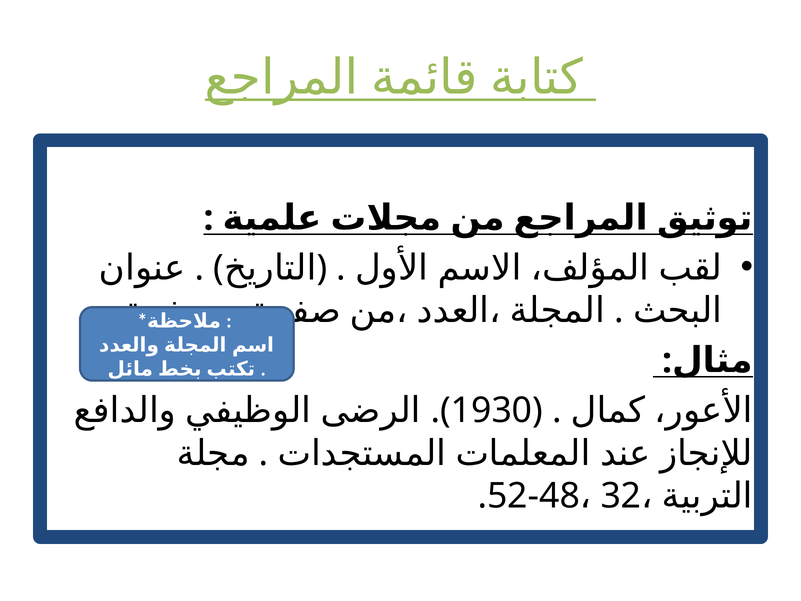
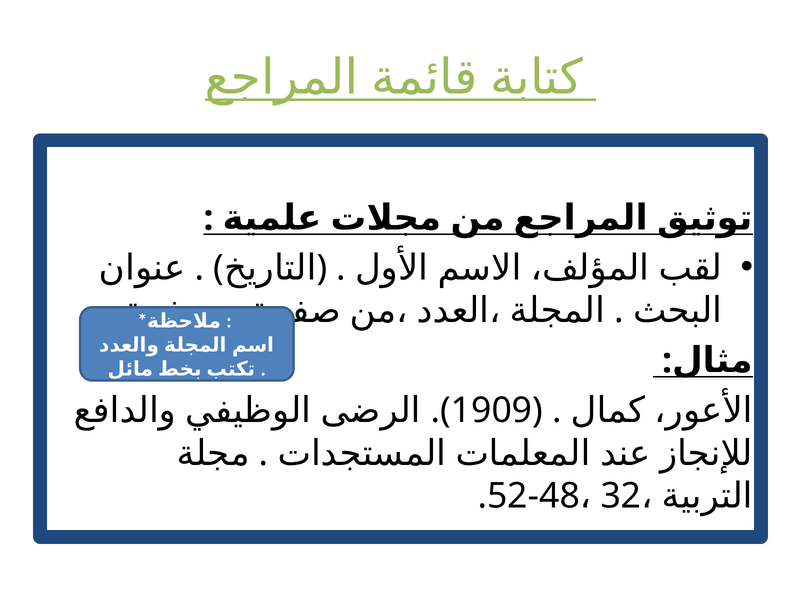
1930: 1930 -> 1909
